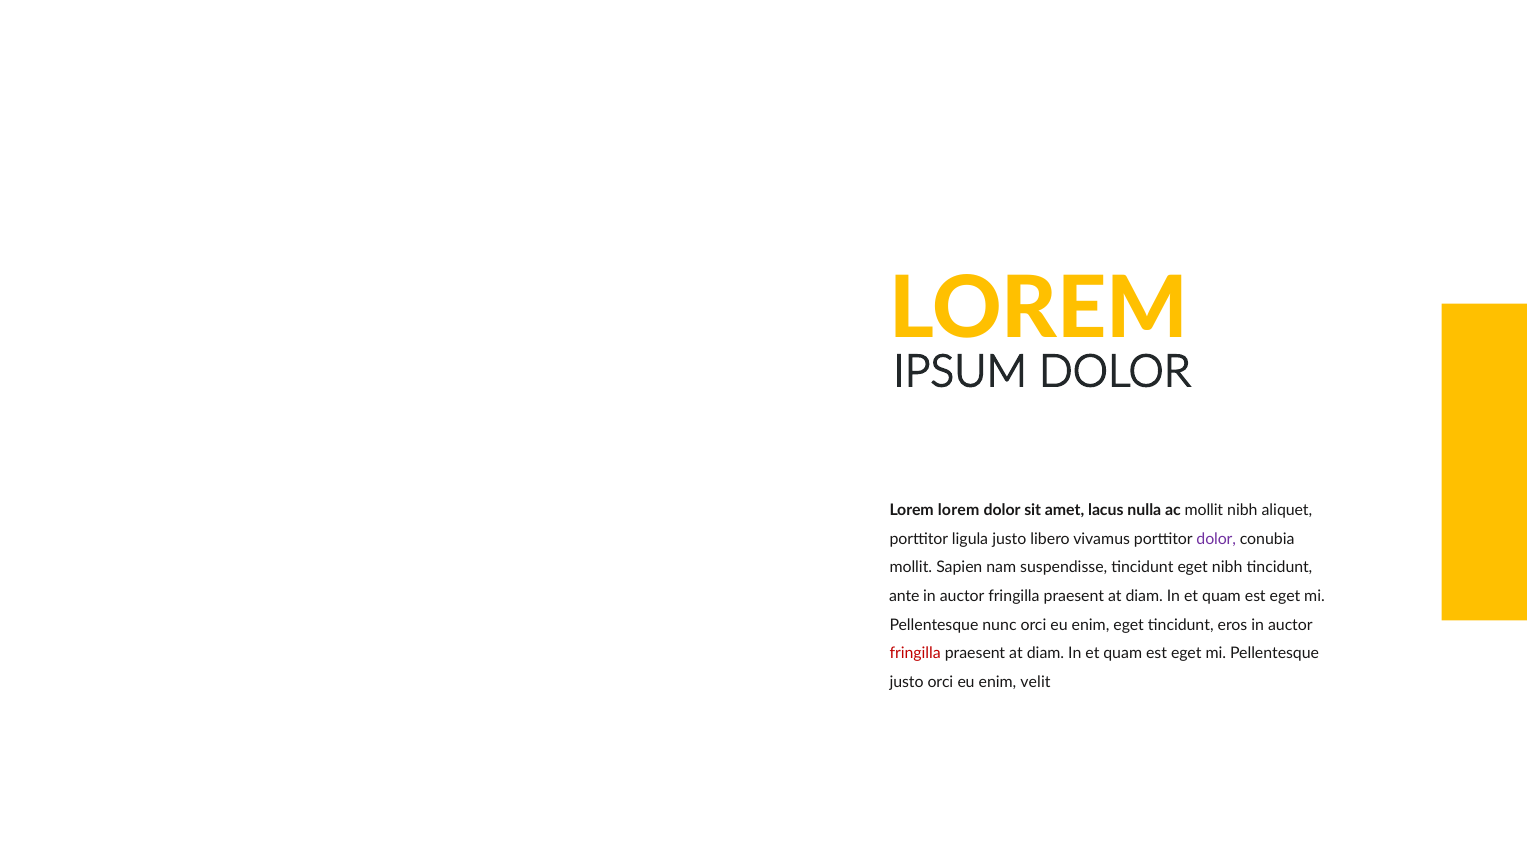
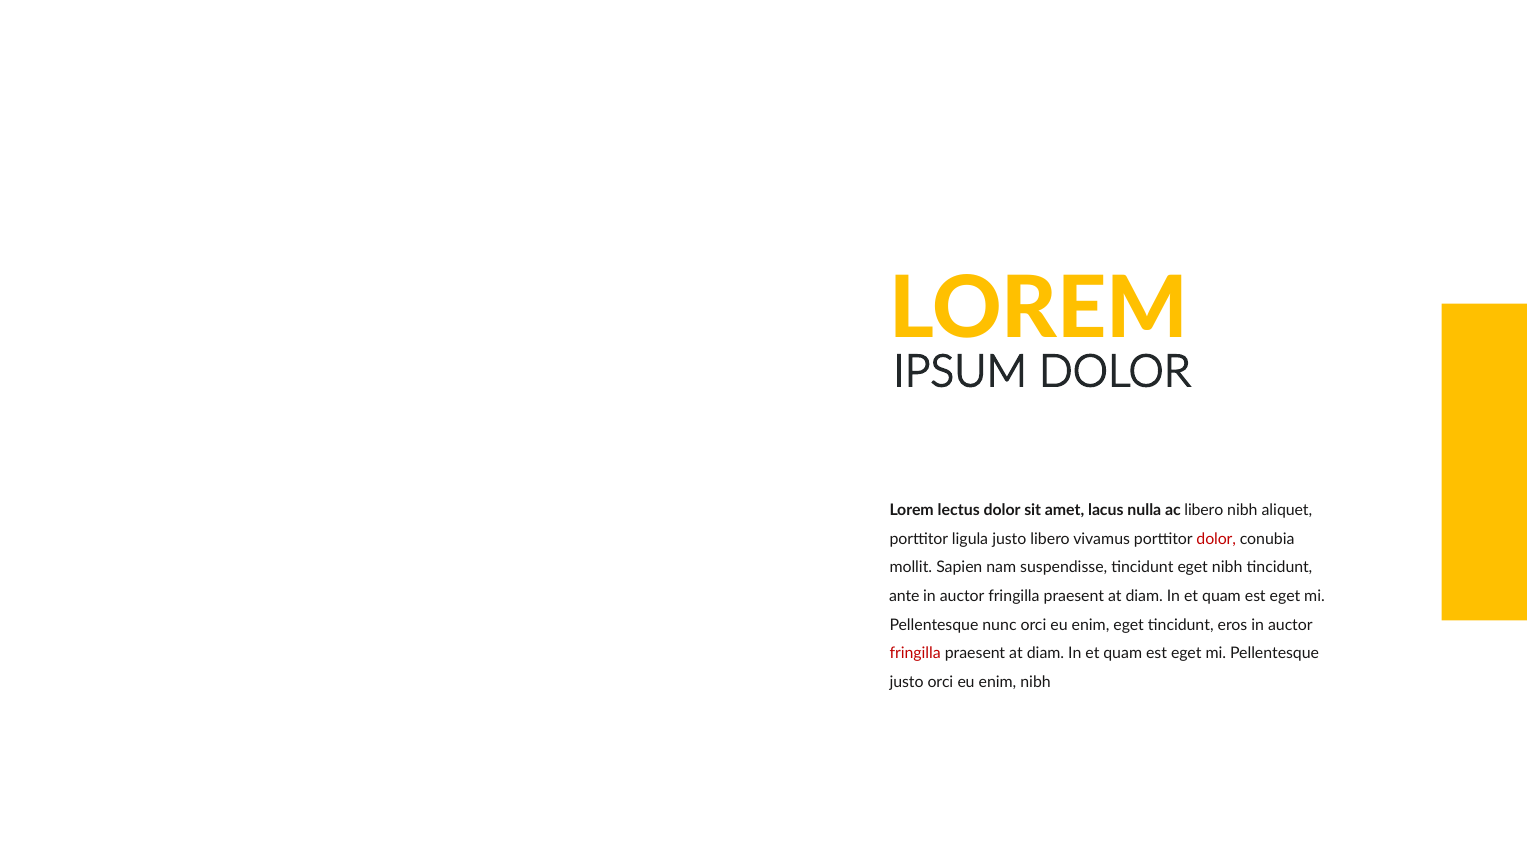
Lorem lorem: lorem -> lectus
ac mollit: mollit -> libero
dolor at (1216, 539) colour: purple -> red
enim velit: velit -> nibh
